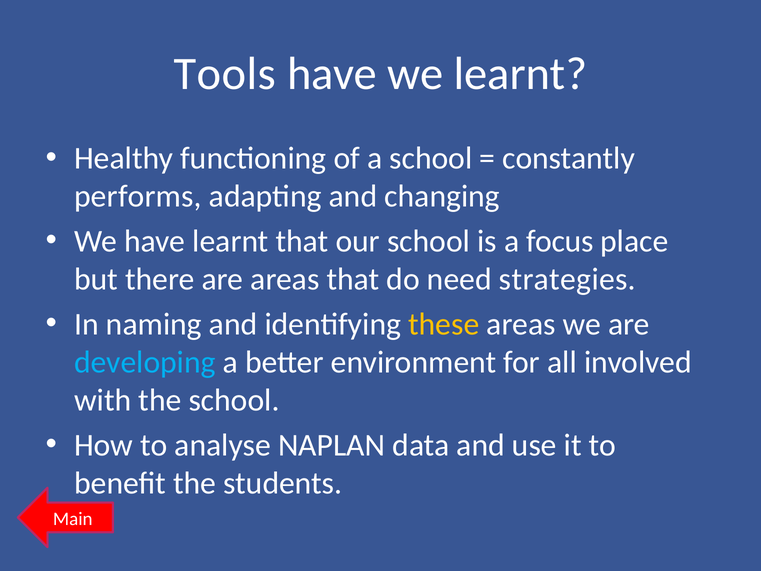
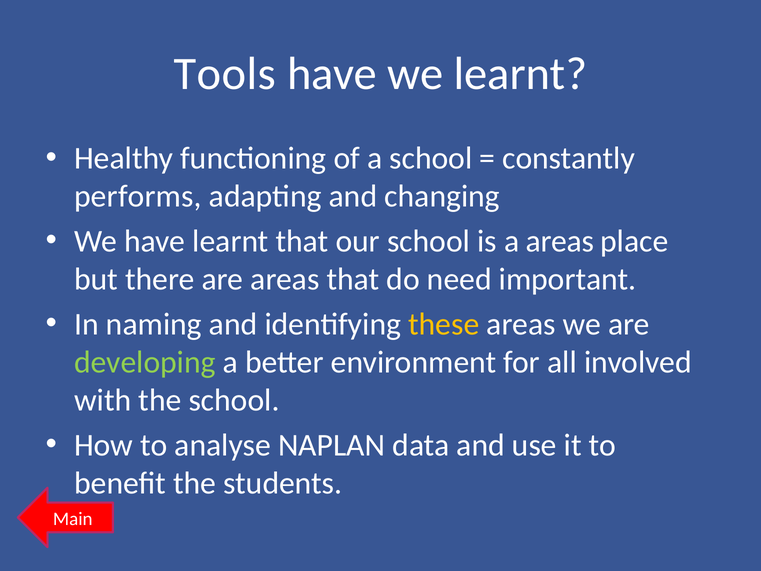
a focus: focus -> areas
strategies: strategies -> important
developing colour: light blue -> light green
